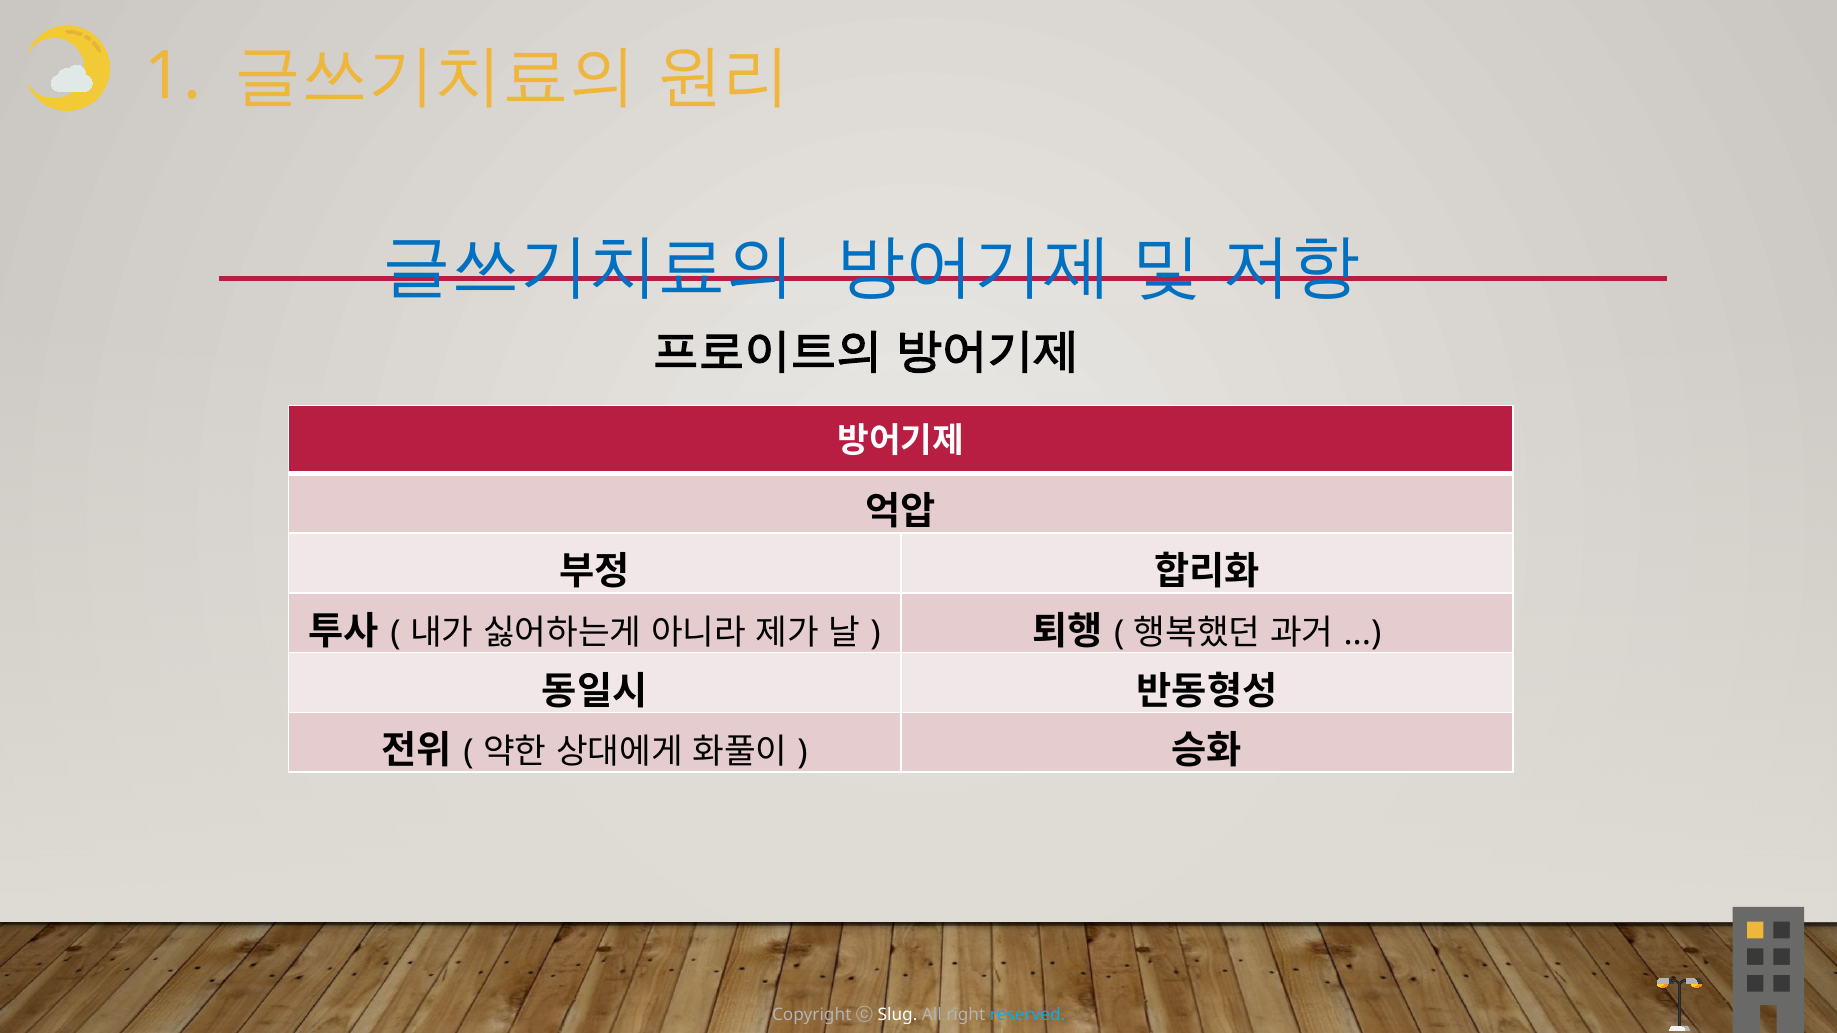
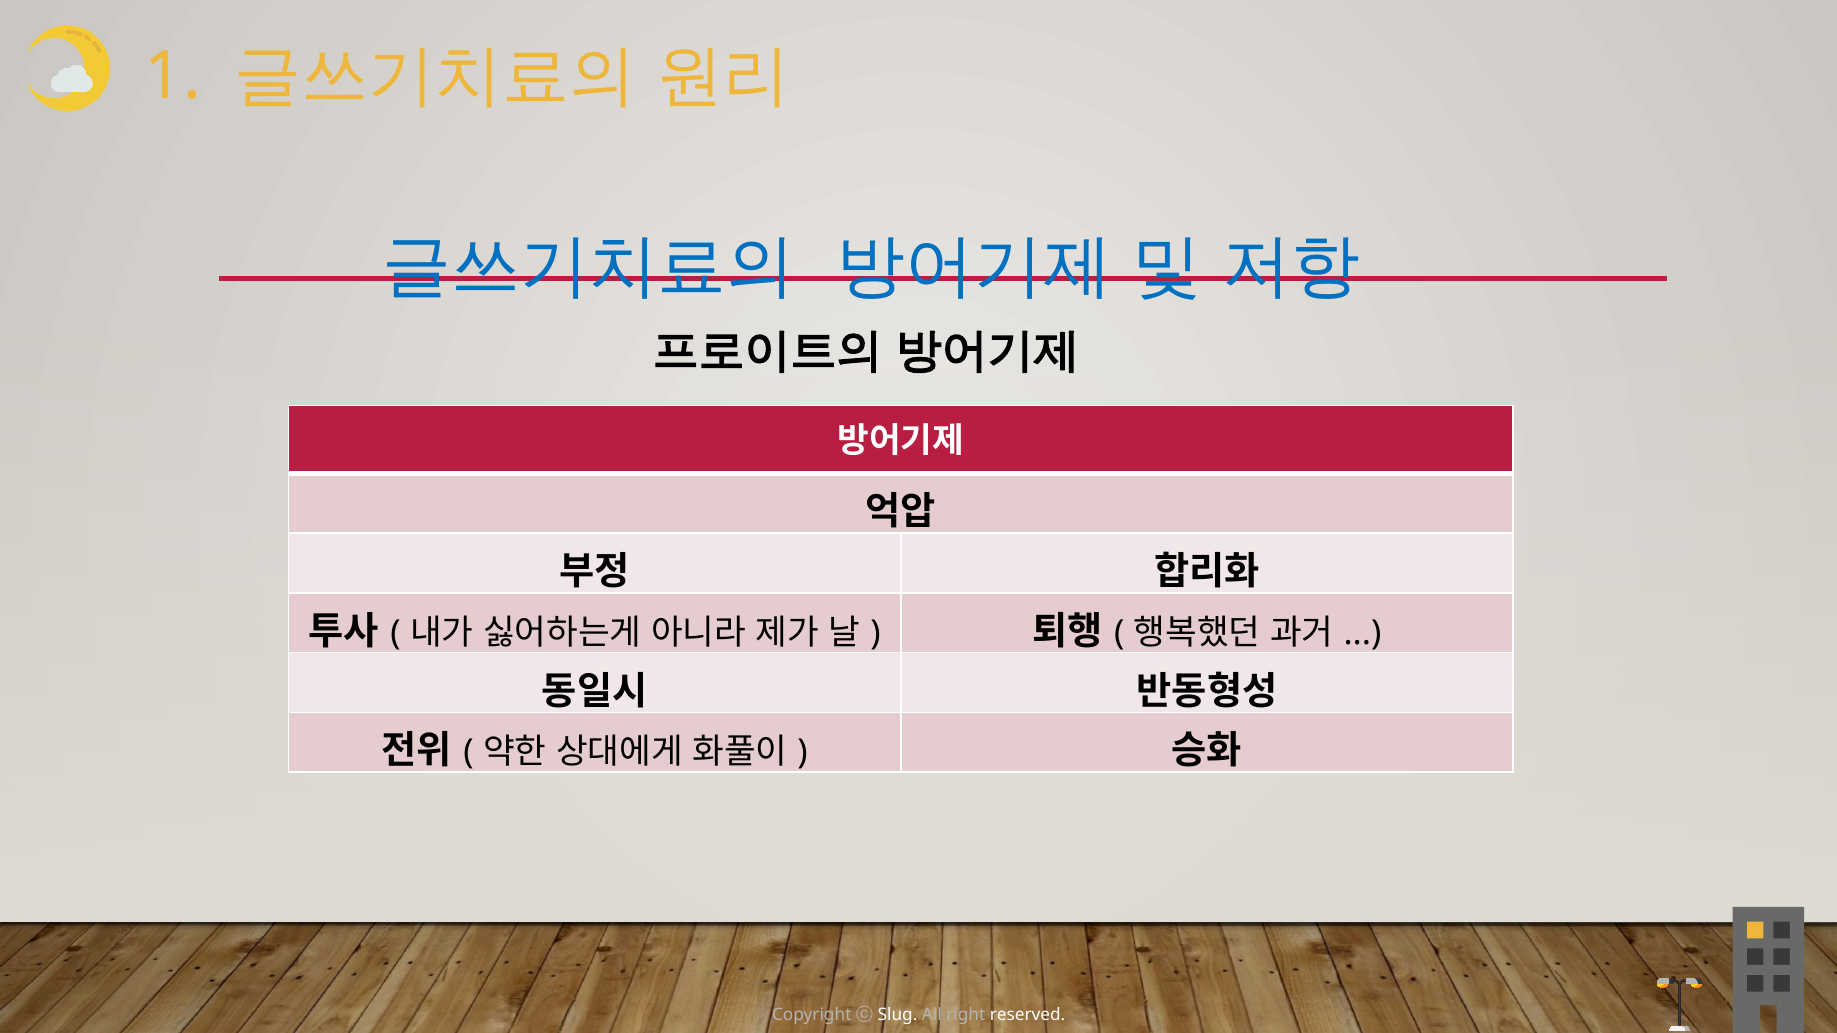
reserved colour: light blue -> white
